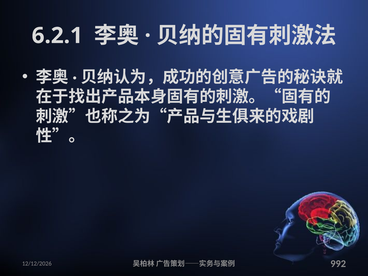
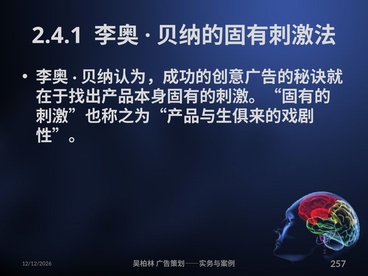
6.2.1: 6.2.1 -> 2.4.1
992: 992 -> 257
